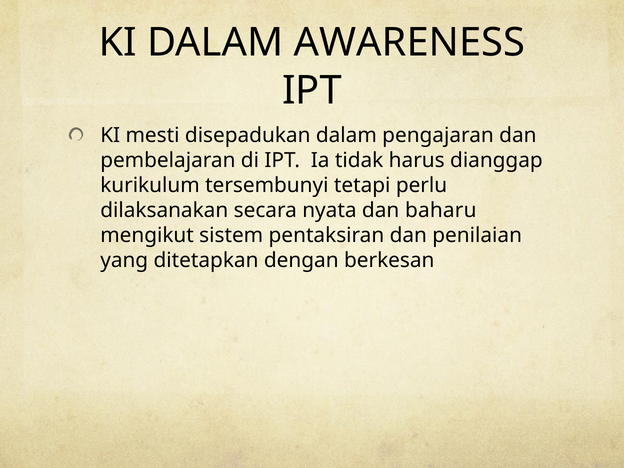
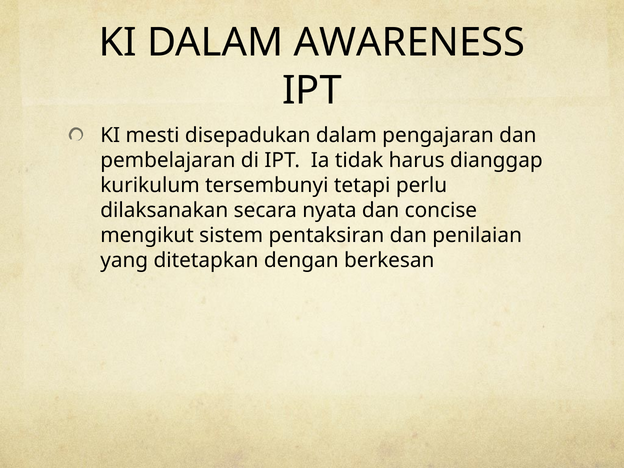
baharu: baharu -> concise
